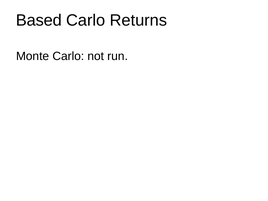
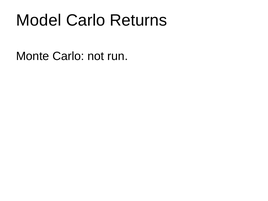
Based: Based -> Model
